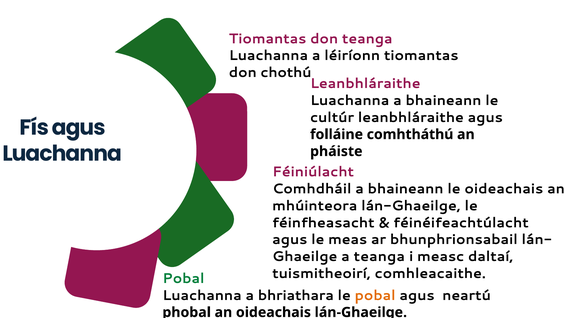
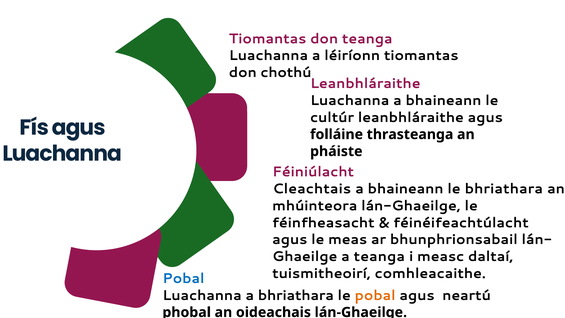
comhtháthú: comhtháthú -> thrasteanga
Comhdháil: Comhdháil -> Cleachtais
le oideachais: oideachais -> bhriathara
Pobal at (183, 278) colour: green -> blue
